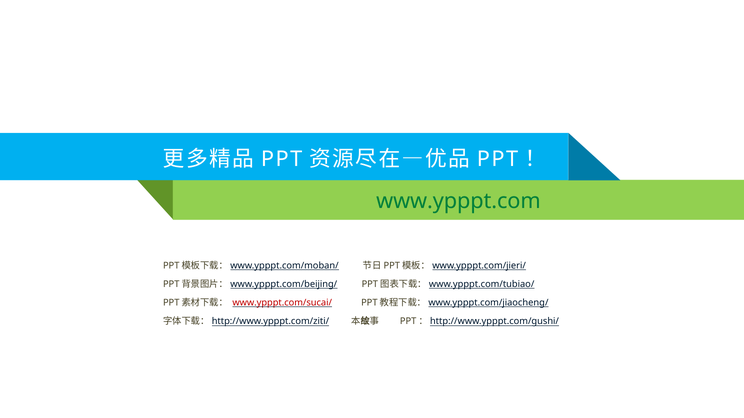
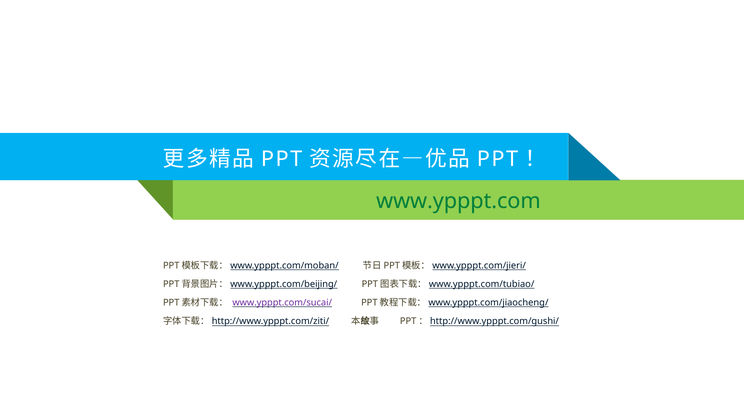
www.ypppt.com/sucai/ colour: red -> purple
